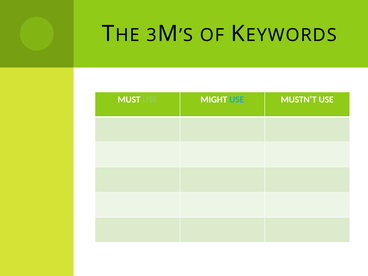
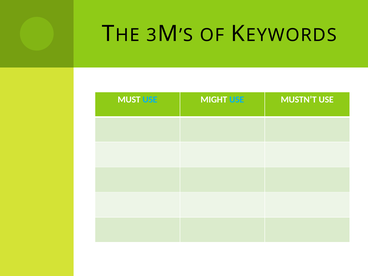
USE at (150, 100) colour: light green -> light blue
